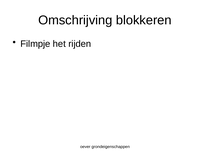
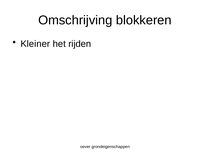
Filmpje: Filmpje -> Kleiner
